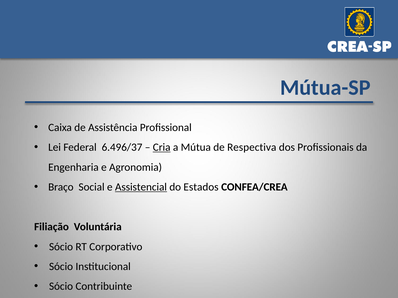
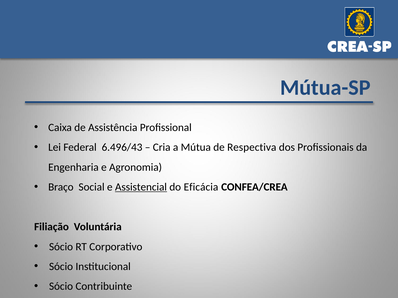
6.496/37: 6.496/37 -> 6.496/43
Cria underline: present -> none
Estados: Estados -> Eficácia
